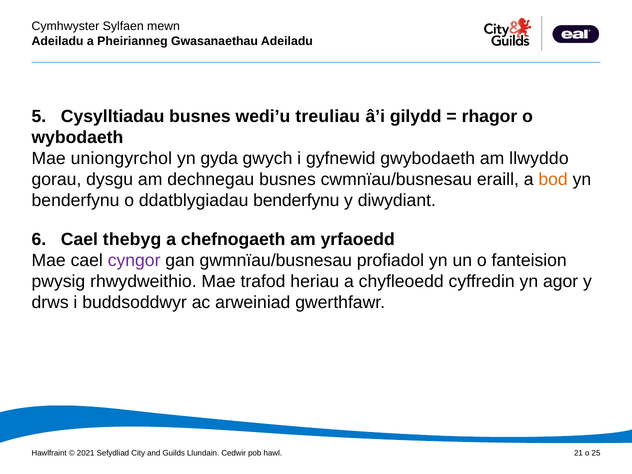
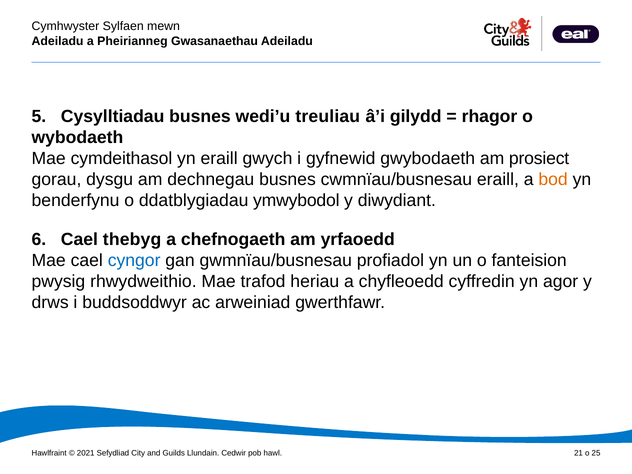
uniongyrchol: uniongyrchol -> cymdeithasol
yn gyda: gyda -> eraill
llwyddo: llwyddo -> prosiect
ddatblygiadau benderfynu: benderfynu -> ymwybodol
cyngor colour: purple -> blue
